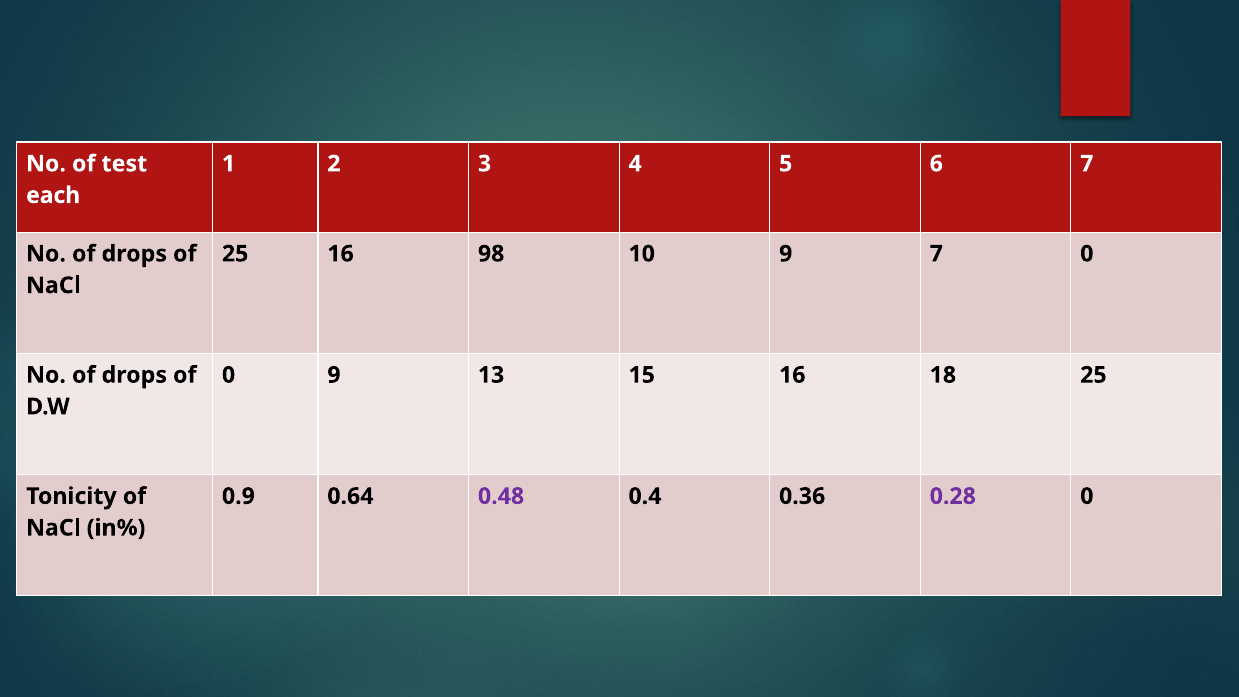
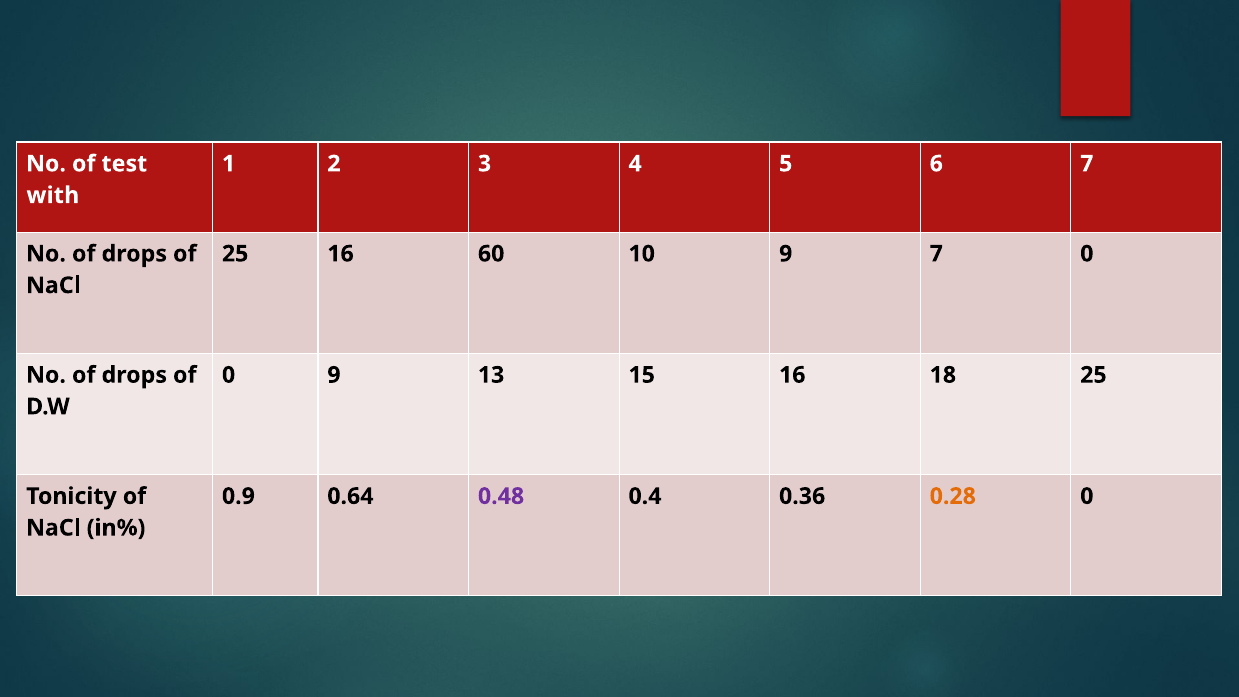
each: each -> with
98: 98 -> 60
0.28 colour: purple -> orange
